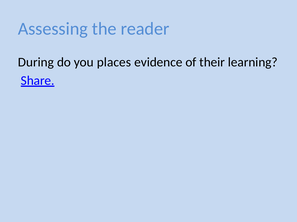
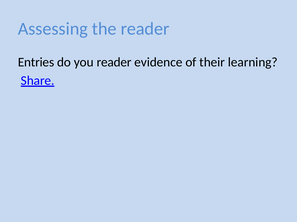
During: During -> Entries
you places: places -> reader
